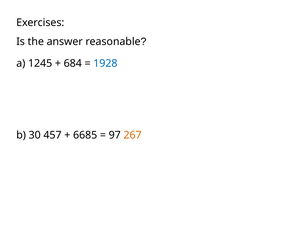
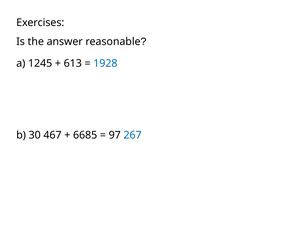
684: 684 -> 613
457: 457 -> 467
267 colour: orange -> blue
